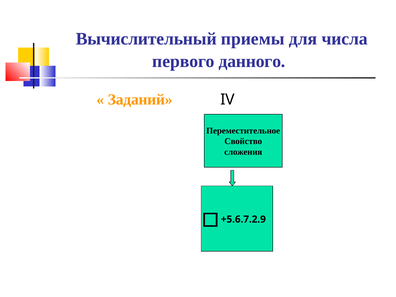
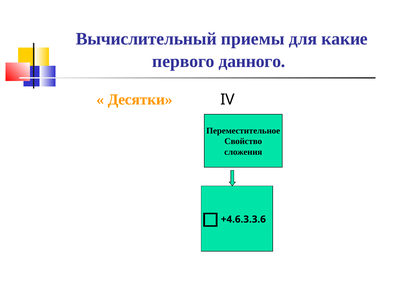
числа: числа -> какие
Заданий: Заданий -> Десятки
+5.6.7.2.9: +5.6.7.2.9 -> +4.6.3.3.6
